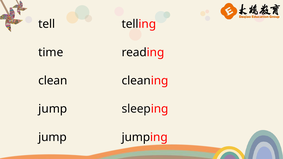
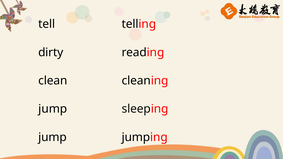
time: time -> dirty
